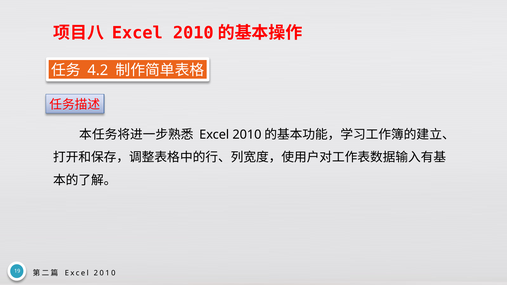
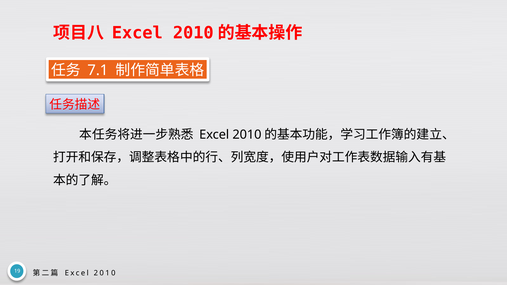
4.2: 4.2 -> 7.1
